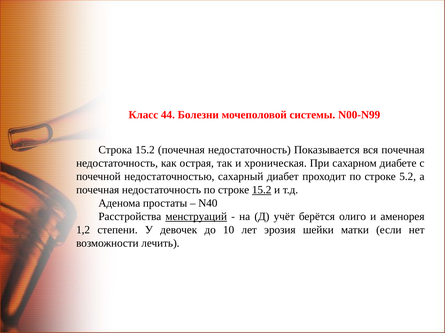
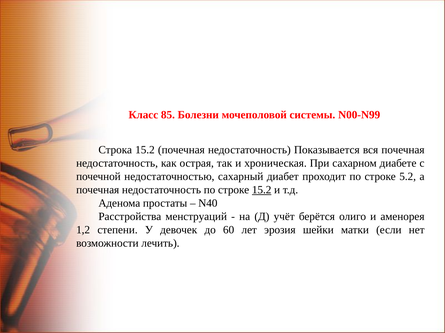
44: 44 -> 85
менструаций underline: present -> none
10: 10 -> 60
